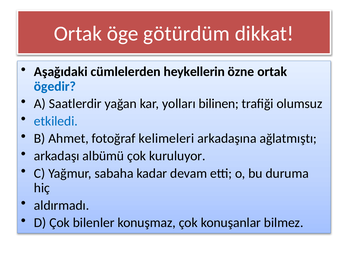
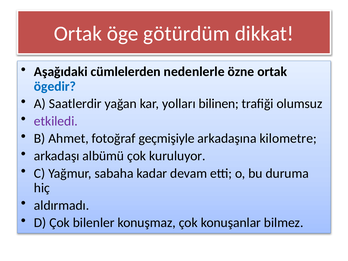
heykellerin: heykellerin -> nedenlerle
etkiledi colour: blue -> purple
kelimeleri: kelimeleri -> geçmişiyle
ağlatmıştı: ağlatmıştı -> kilometre
